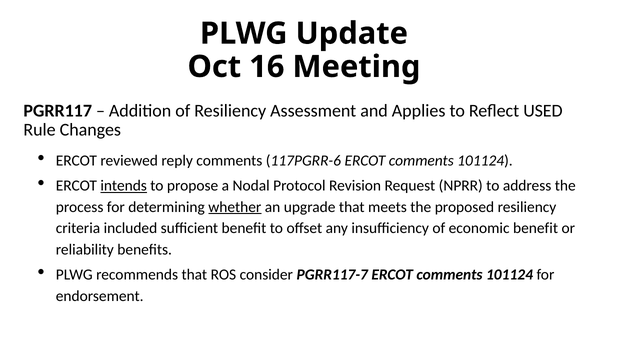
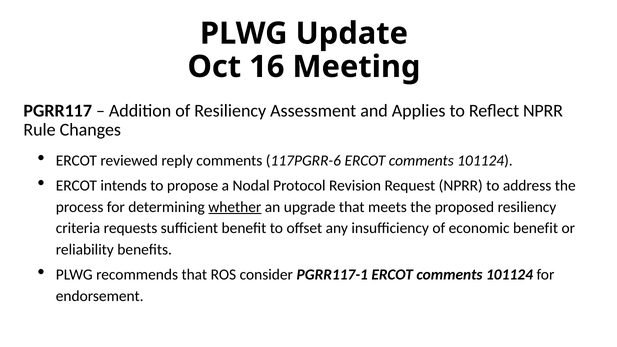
Reflect USED: USED -> NPRR
intends underline: present -> none
included: included -> requests
PGRR117-7: PGRR117-7 -> PGRR117-1
